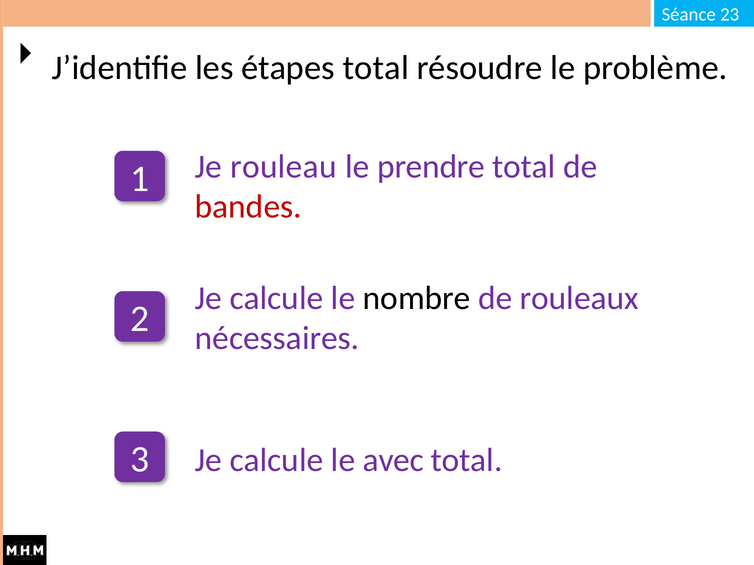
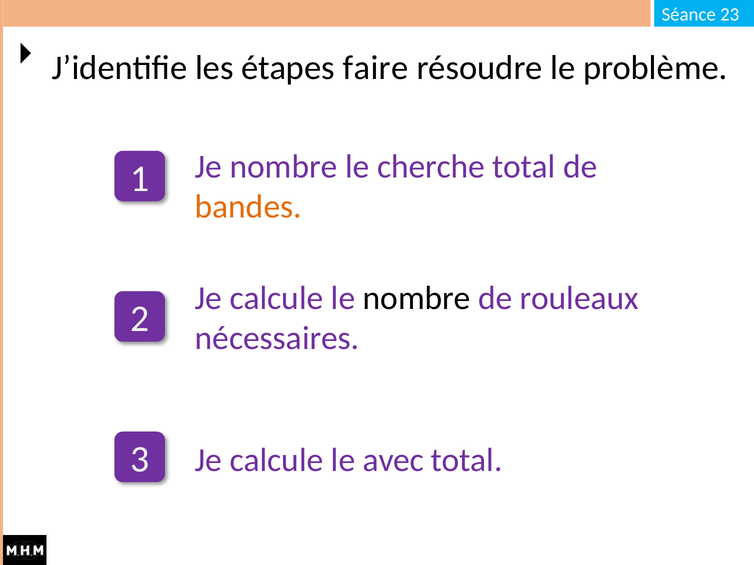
étapes total: total -> faire
Je rouleau: rouleau -> nombre
prendre: prendre -> cherche
bandes colour: red -> orange
